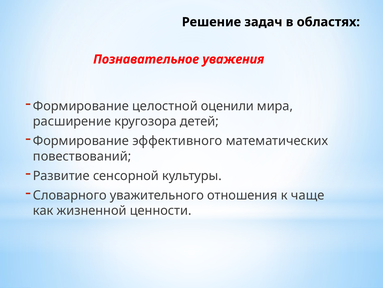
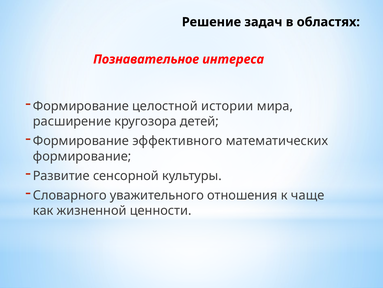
уважения: уважения -> интереса
оценили: оценили -> истории
повествований at (82, 156): повествований -> формирование
